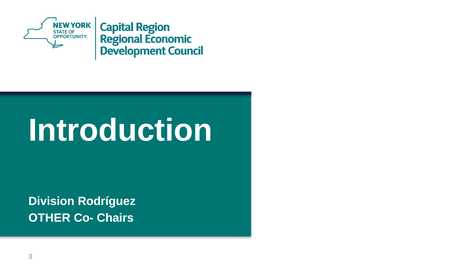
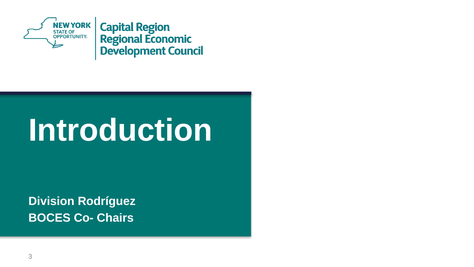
OTHER: OTHER -> BOCES
